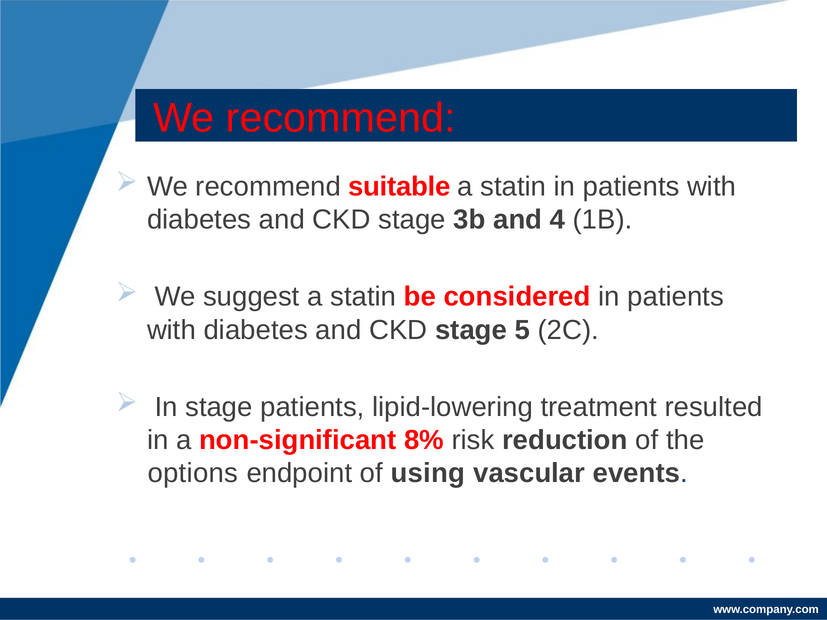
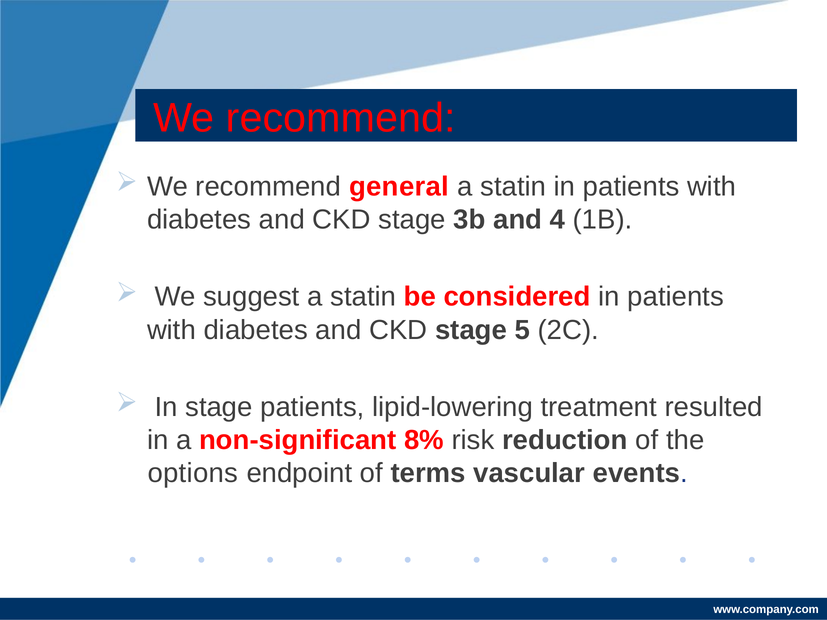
suitable: suitable -> general
using: using -> terms
